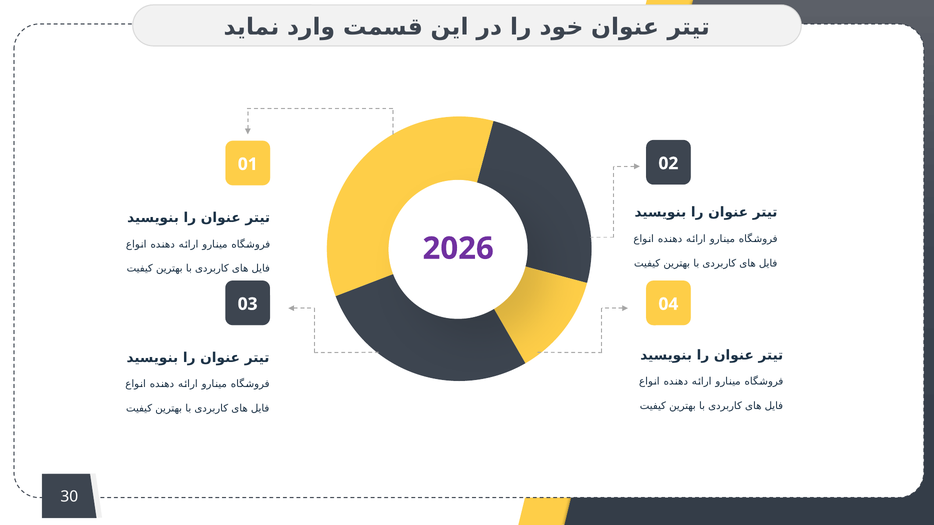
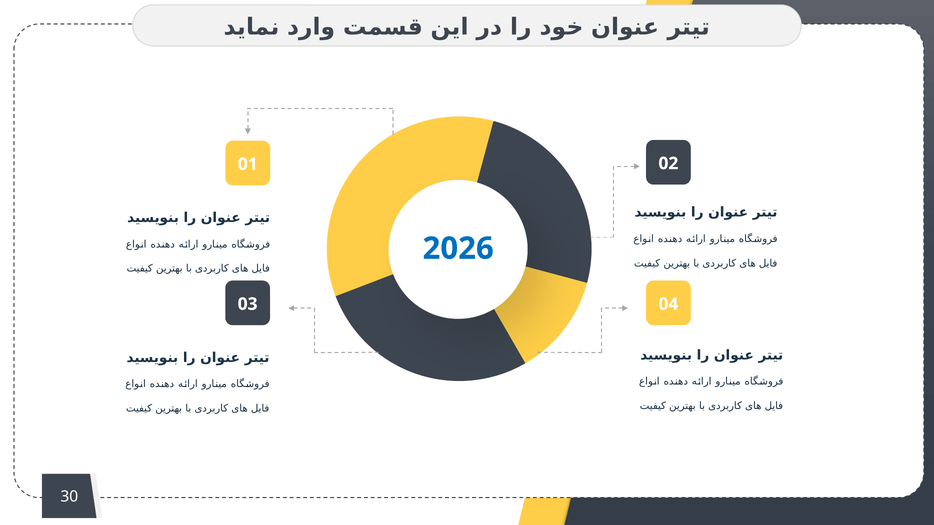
2026 colour: purple -> blue
